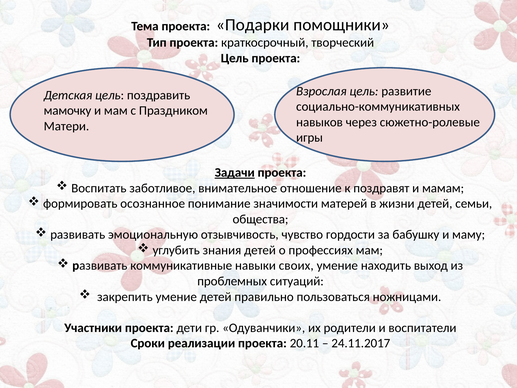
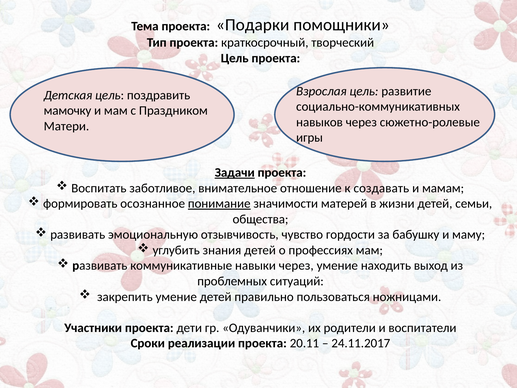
поздравят: поздравят -> создавать
понимание underline: none -> present
навыки своих: своих -> через
